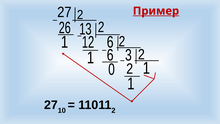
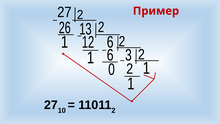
Пример underline: present -> none
